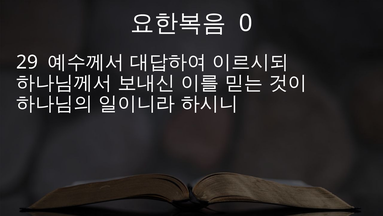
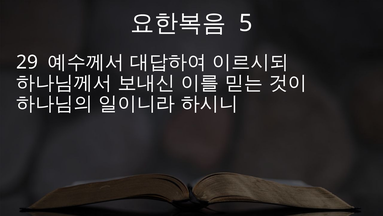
0: 0 -> 5
